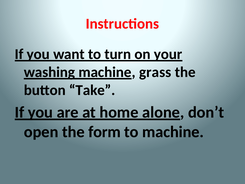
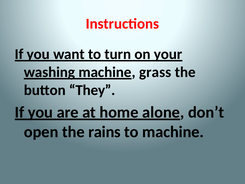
Take: Take -> They
form: form -> rains
